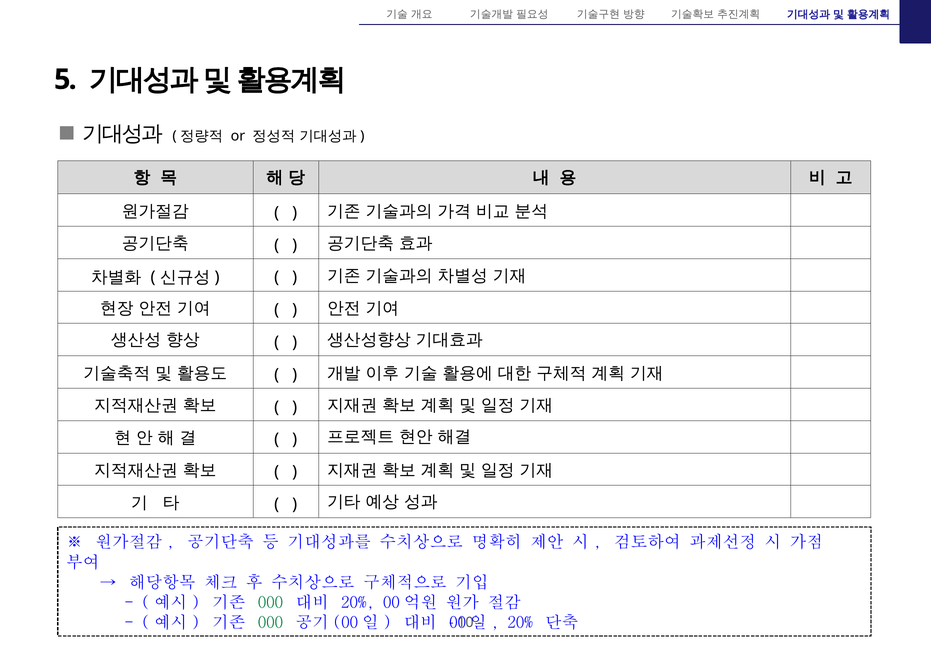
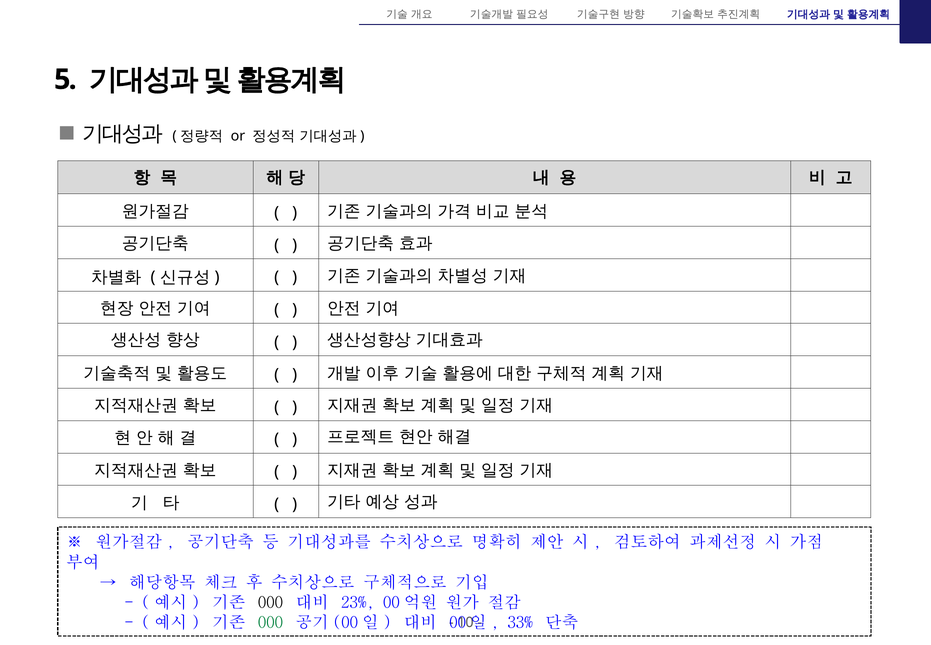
000 at (270, 602) colour: green -> black
20% at (358, 602): 20% -> 23%
20% at (520, 622): 20% -> 33%
